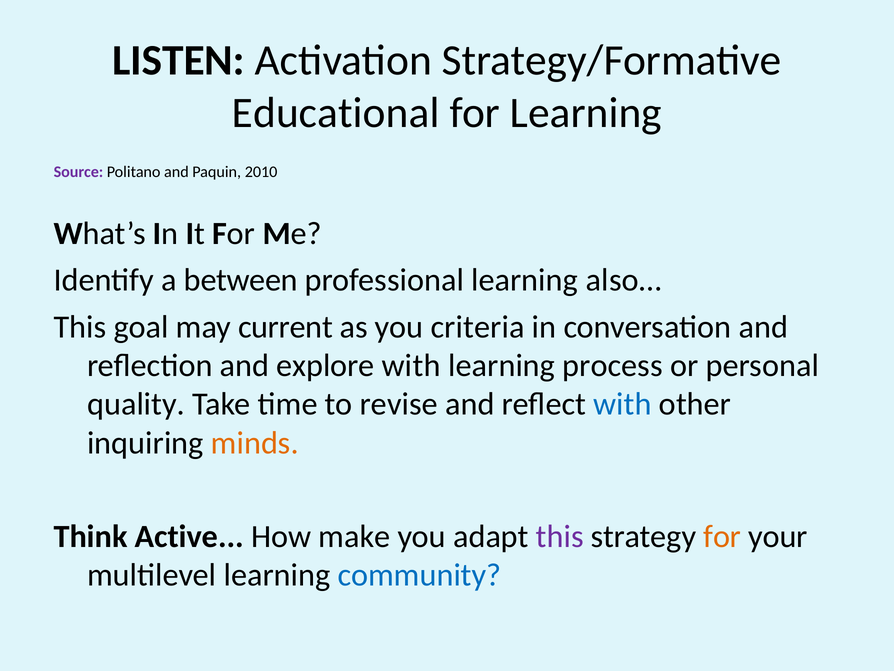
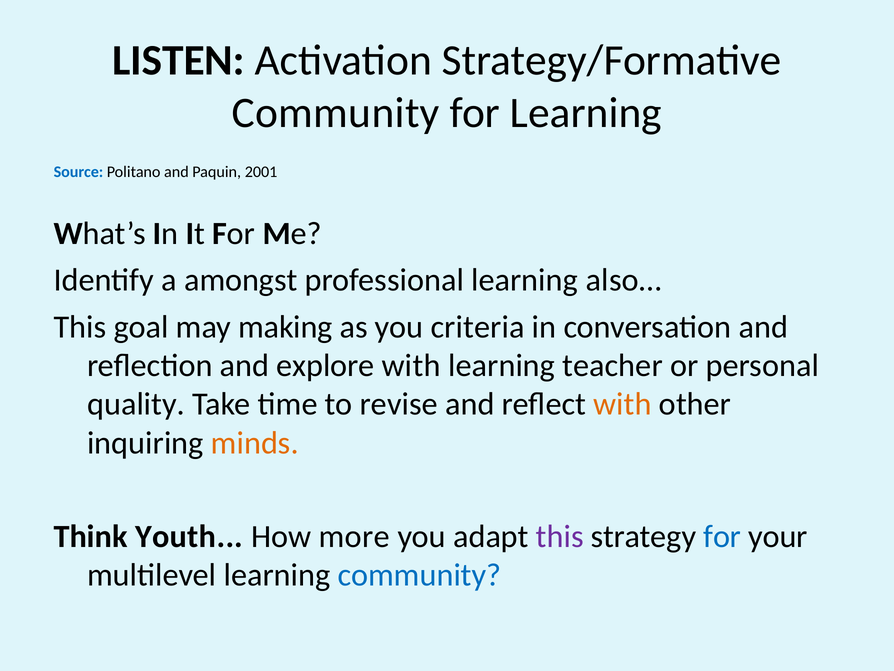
Educational at (336, 113): Educational -> Community
Source colour: purple -> blue
2010: 2010 -> 2001
between: between -> amongst
current: current -> making
process: process -> teacher
with at (622, 404) colour: blue -> orange
Active: Active -> Youth
make: make -> more
for at (722, 536) colour: orange -> blue
